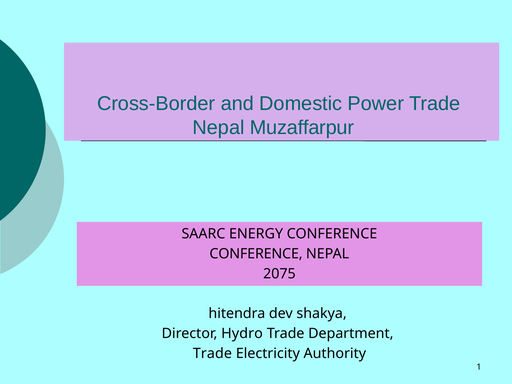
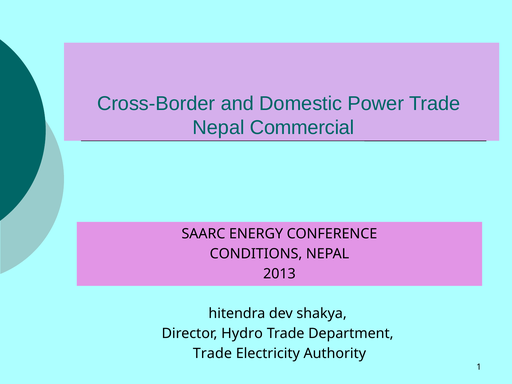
Muzaffarpur: Muzaffarpur -> Commercial
CONFERENCE at (256, 254): CONFERENCE -> CONDITIONS
2075: 2075 -> 2013
